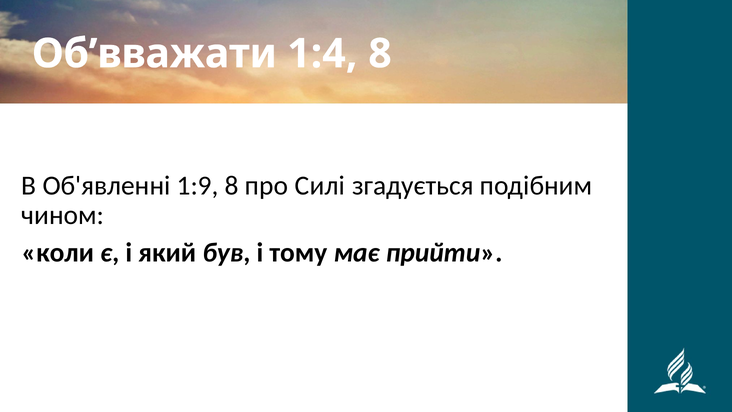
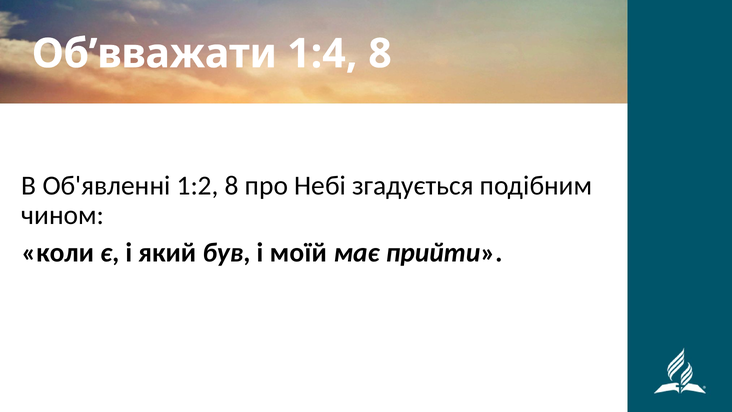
1:9: 1:9 -> 1:2
Силі: Силі -> Небі
тому: тому -> моїй
